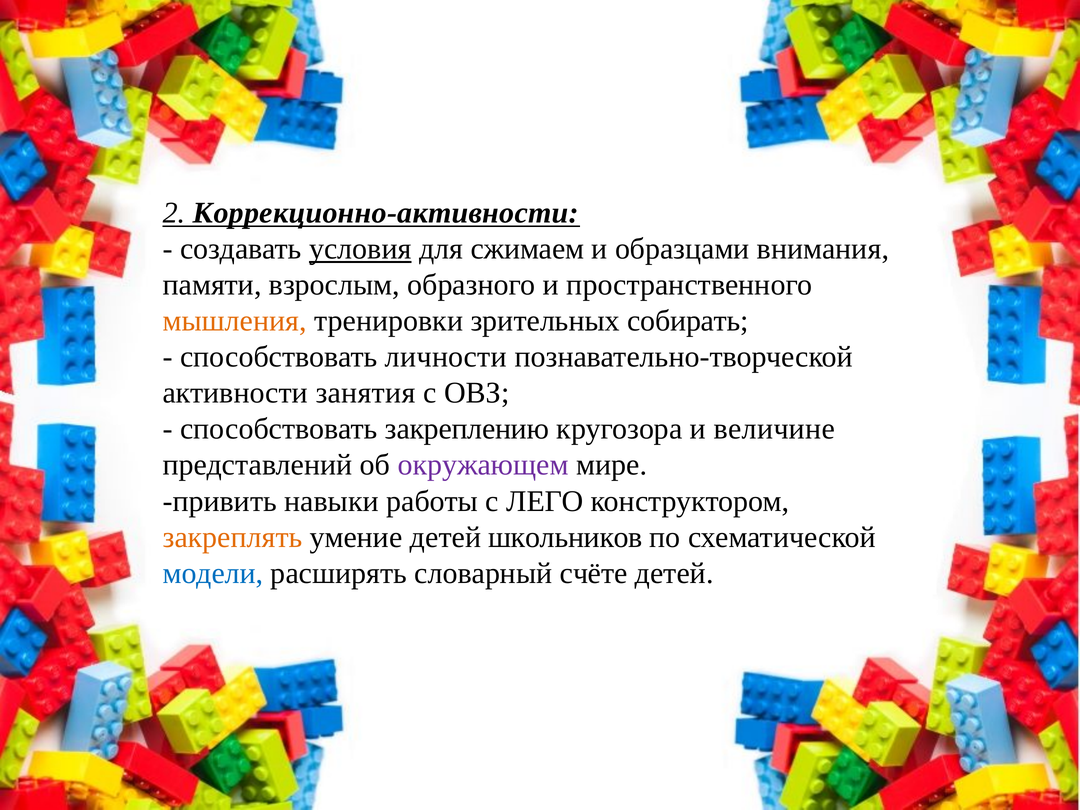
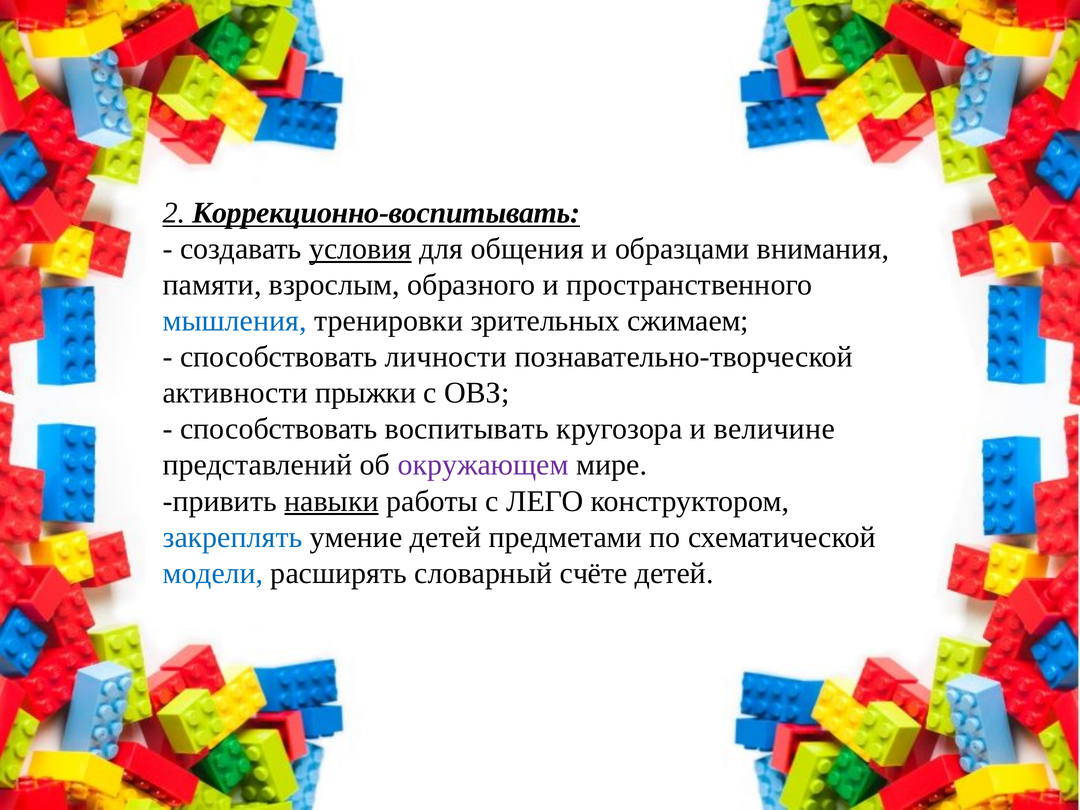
Коррекционно-активности: Коррекционно-активности -> Коррекционно-воспитывать
сжимаем: сжимаем -> общения
мышления colour: orange -> blue
собирать: собирать -> сжимаем
занятия: занятия -> прыжки
закреплению: закреплению -> воспитывать
навыки underline: none -> present
закреплять colour: orange -> blue
школьников: школьников -> предметами
